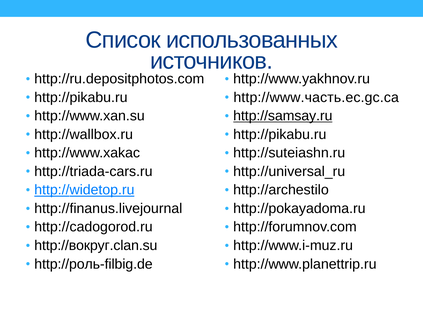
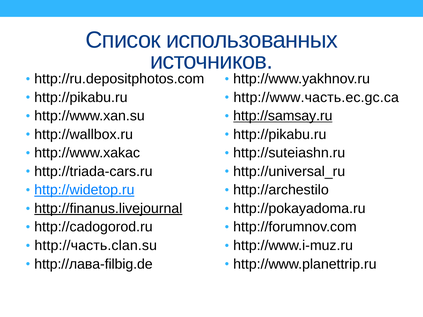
http://finanus.livejournal underline: none -> present
http://вокруг.clan.su: http://вокруг.clan.su -> http://часть.clan.su
http://роль-filbig.de: http://роль-filbig.de -> http://лава-filbig.de
